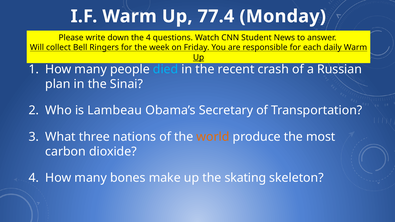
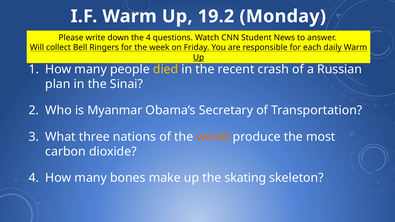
77.4: 77.4 -> 19.2
died colour: light blue -> yellow
Lambeau: Lambeau -> Myanmar
